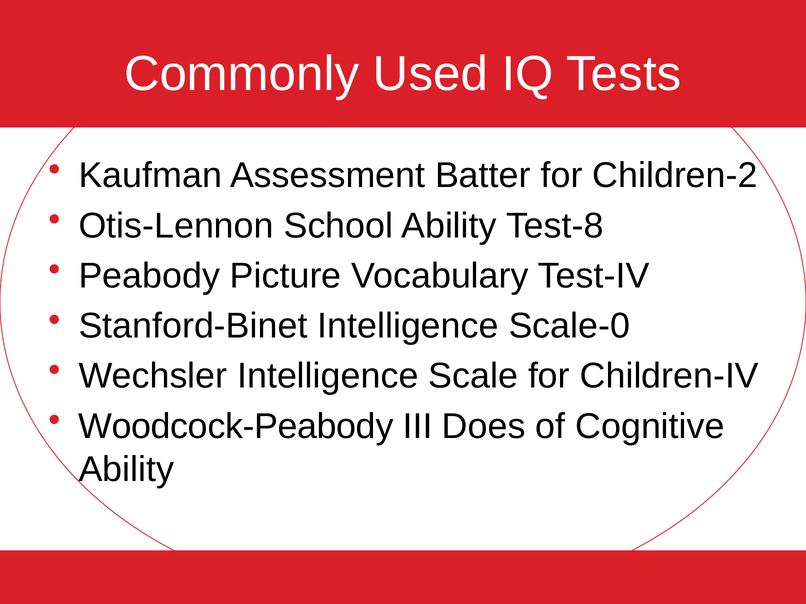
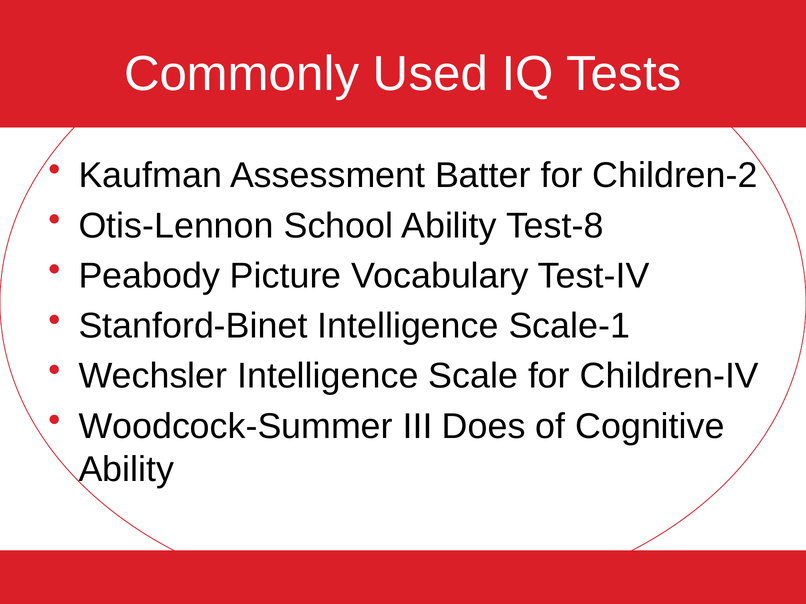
Scale-0: Scale-0 -> Scale-1
Woodcock-Peabody: Woodcock-Peabody -> Woodcock-Summer
